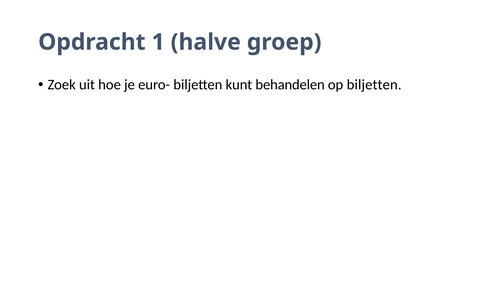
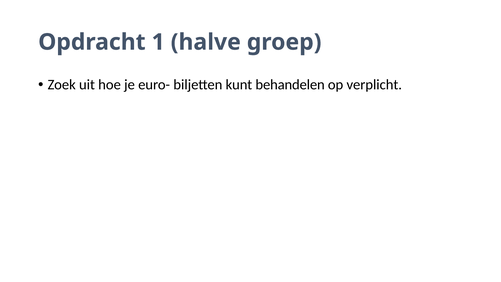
op biljetten: biljetten -> verplicht
